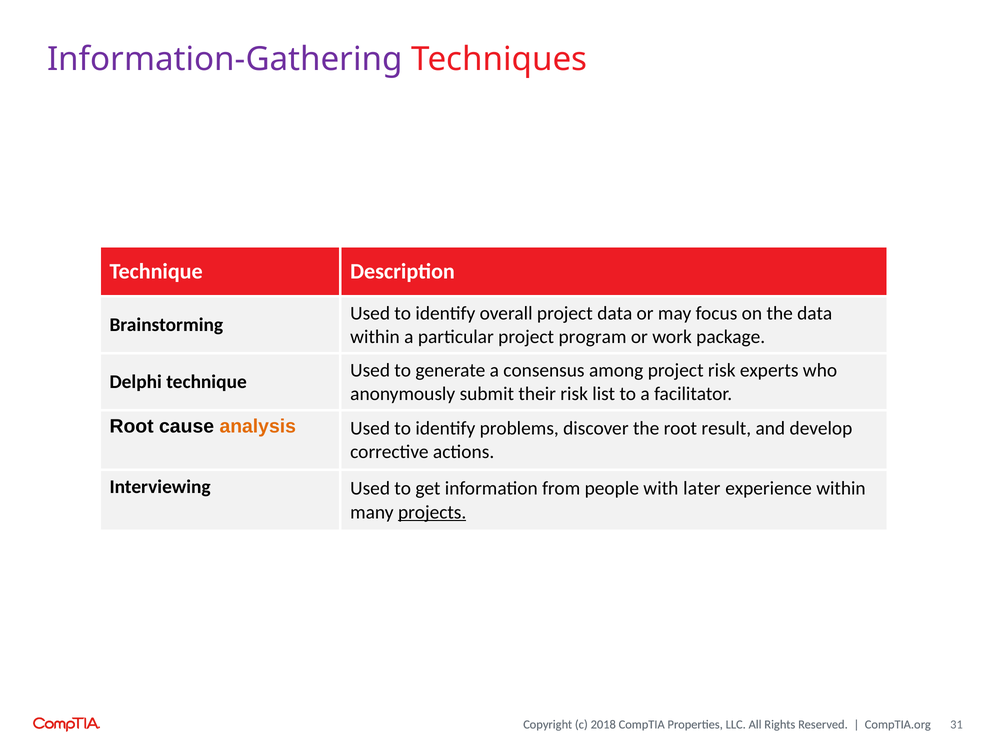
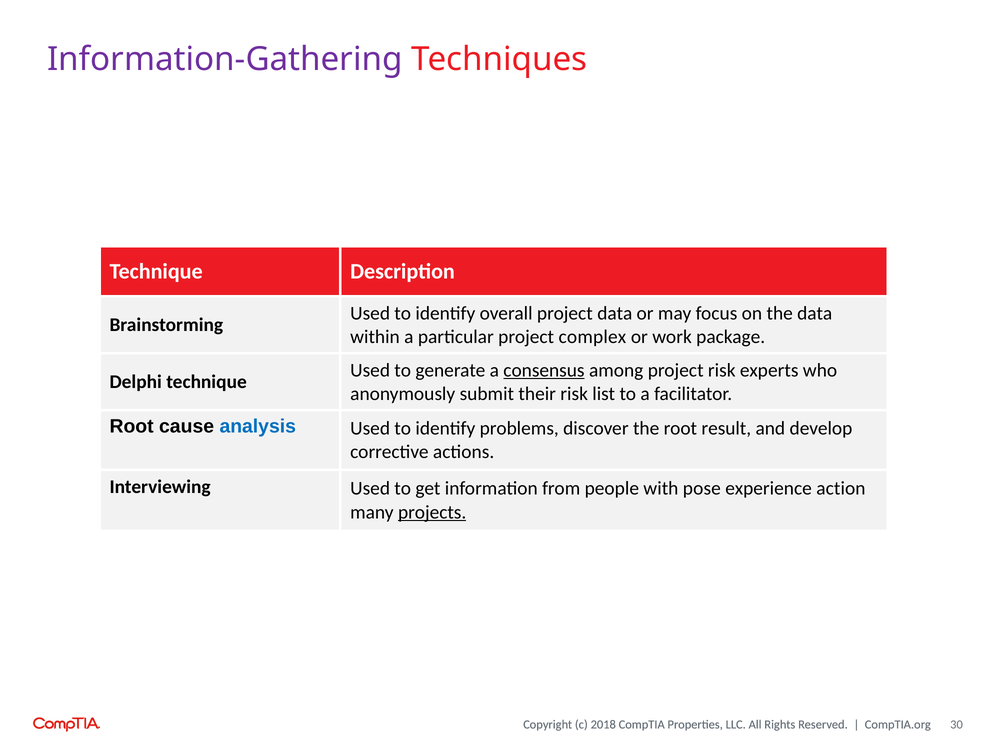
program: program -> complex
consensus underline: none -> present
analysis colour: orange -> blue
later: later -> pose
experience within: within -> action
31: 31 -> 30
